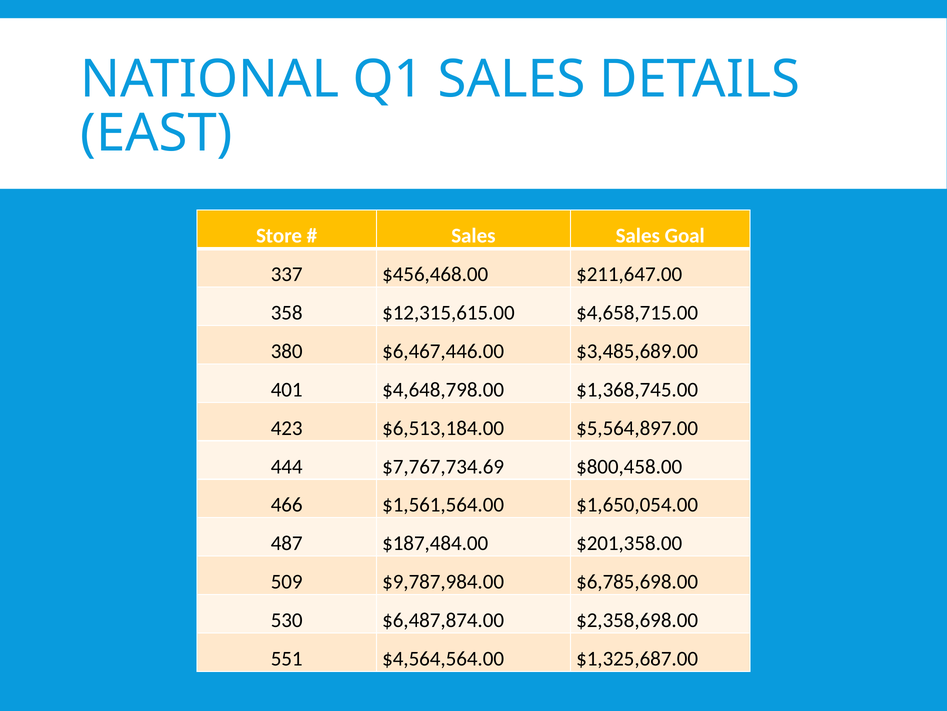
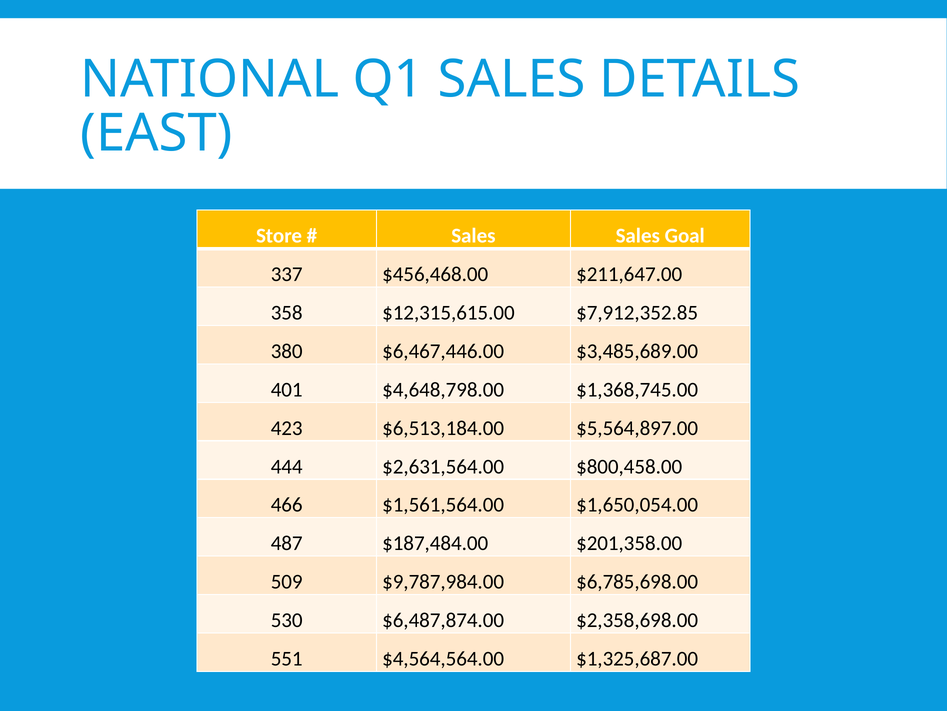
$4,658,715.00: $4,658,715.00 -> $7,912,352.85
$7,767,734.69: $7,767,734.69 -> $2,631,564.00
